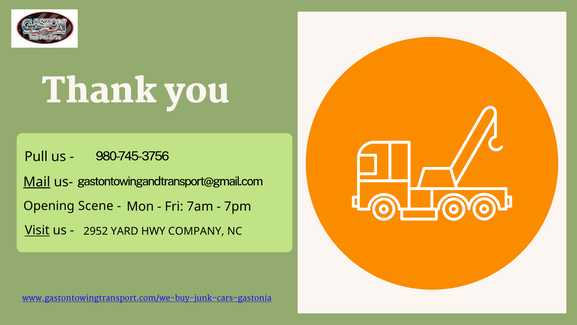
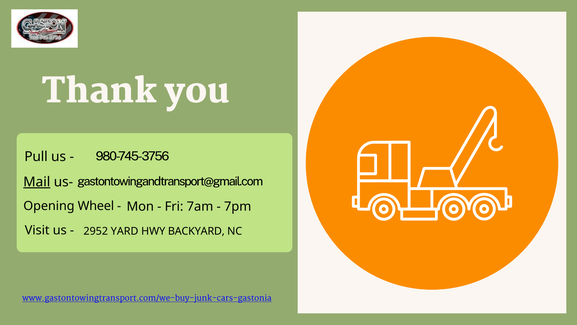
Scene: Scene -> Wheel
Visit underline: present -> none
COMPANY: COMPANY -> BACKYARD
